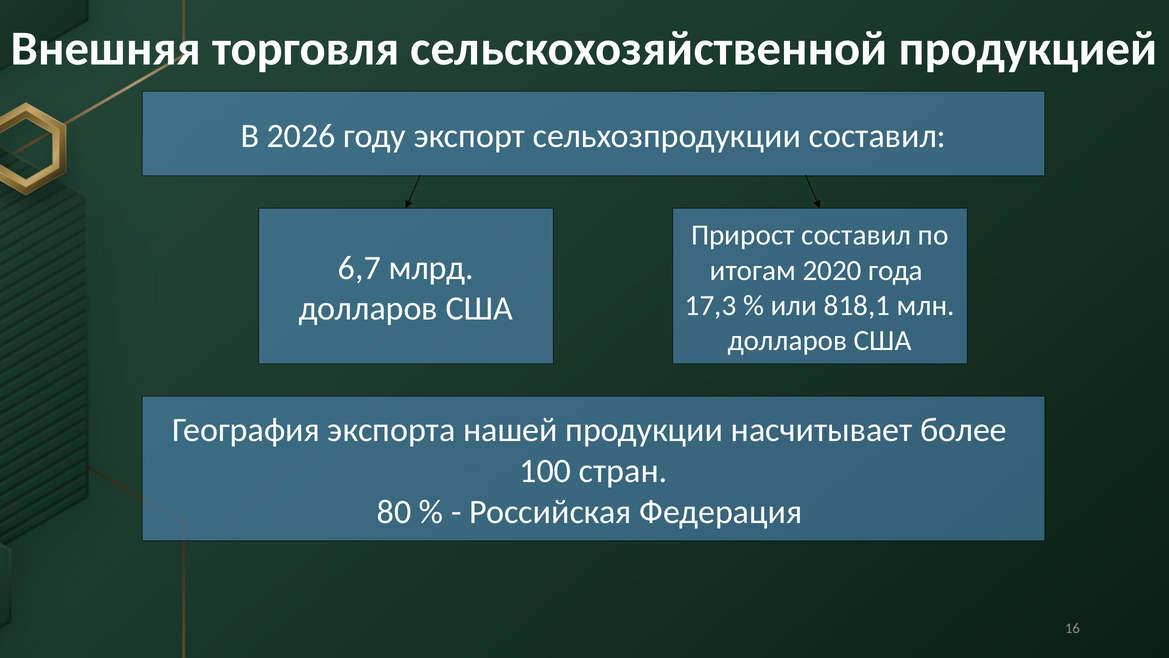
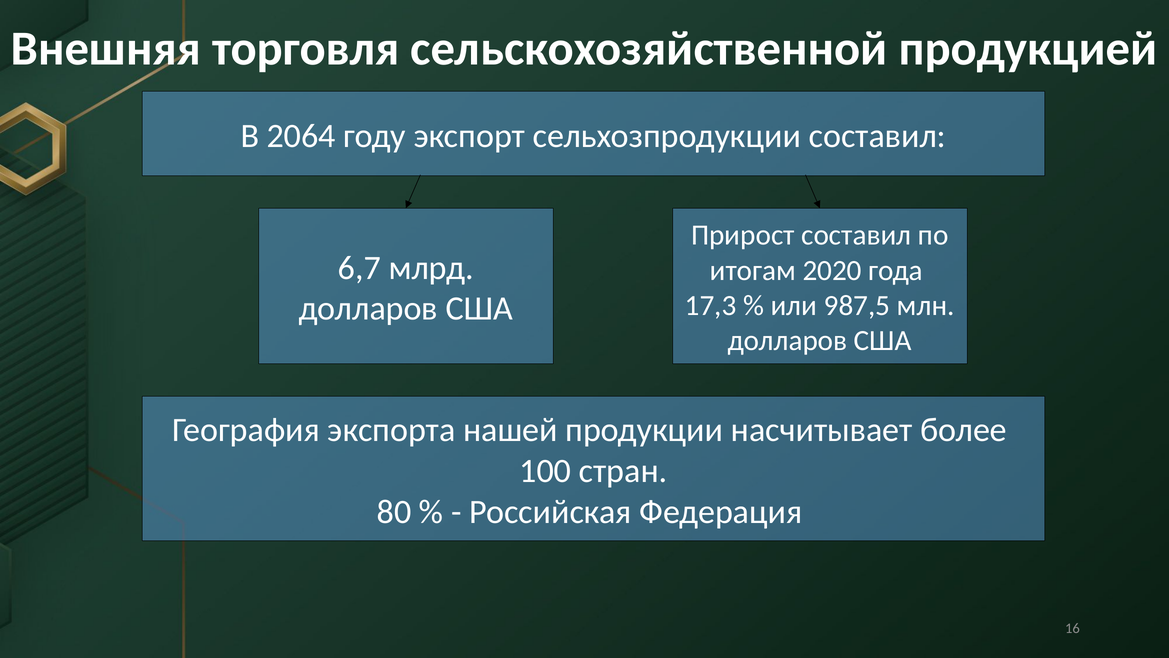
2026: 2026 -> 2064
818,1: 818,1 -> 987,5
